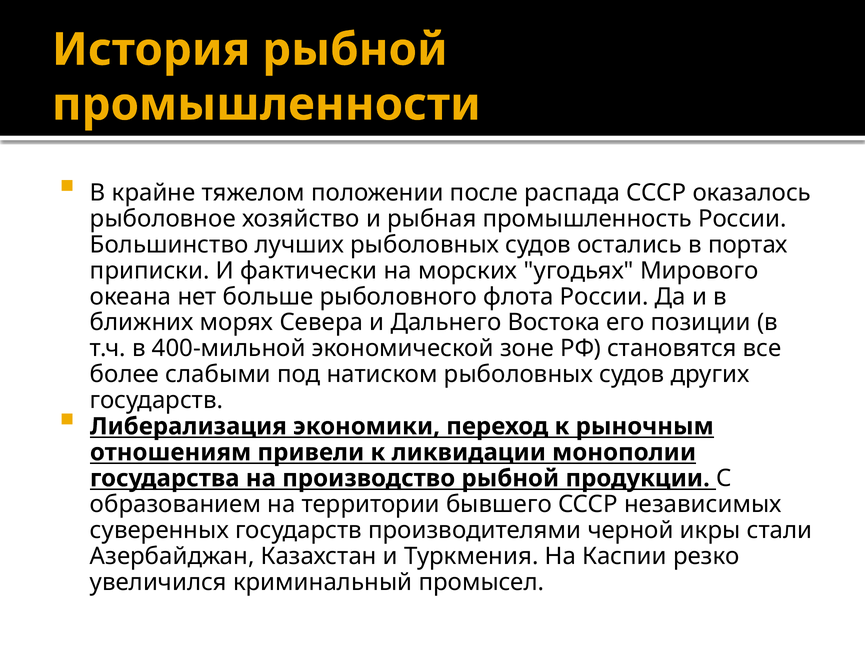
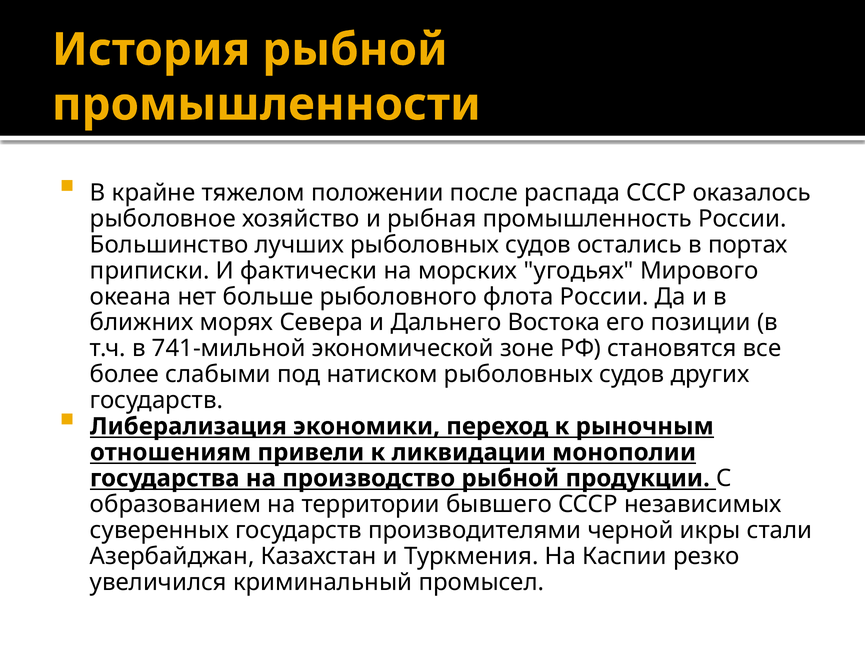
400-мильной: 400-мильной -> 741-мильной
